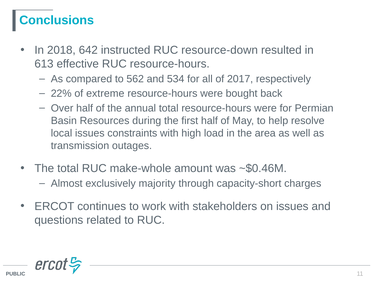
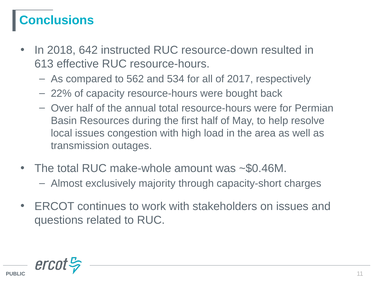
extreme: extreme -> capacity
constraints: constraints -> congestion
